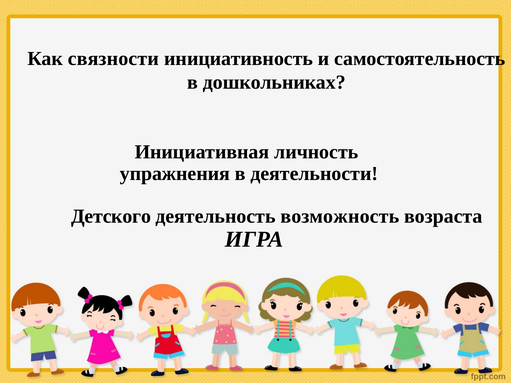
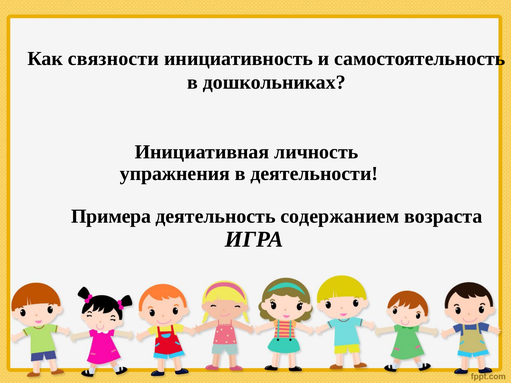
Детского: Детского -> Примера
возможность: возможность -> содержанием
